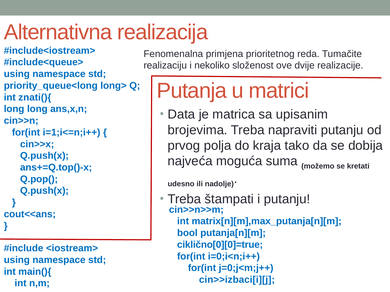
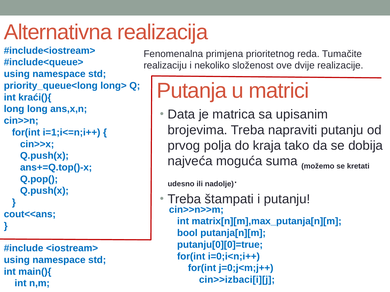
znati(){: znati(){ -> kraći(){
ciklično[0][0]=true: ciklično[0][0]=true -> putanju[0][0]=true
